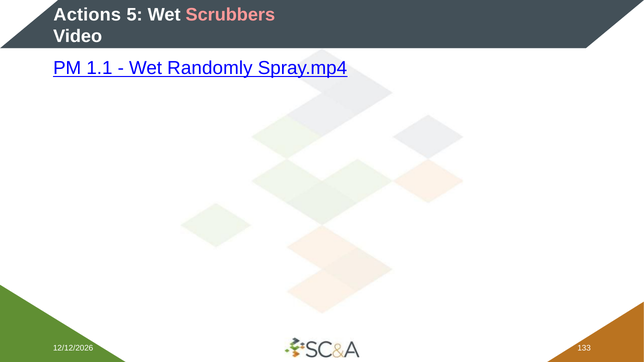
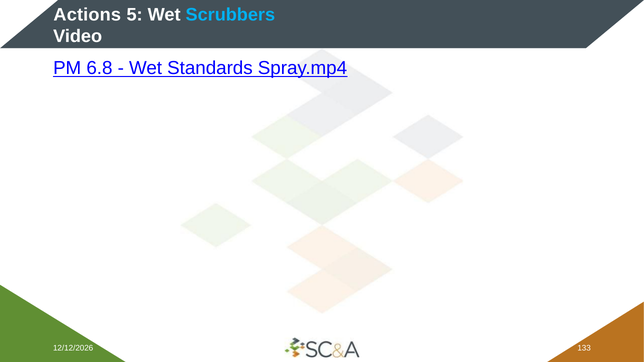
Scrubbers colour: pink -> light blue
1.1: 1.1 -> 6.8
Randomly: Randomly -> Standards
